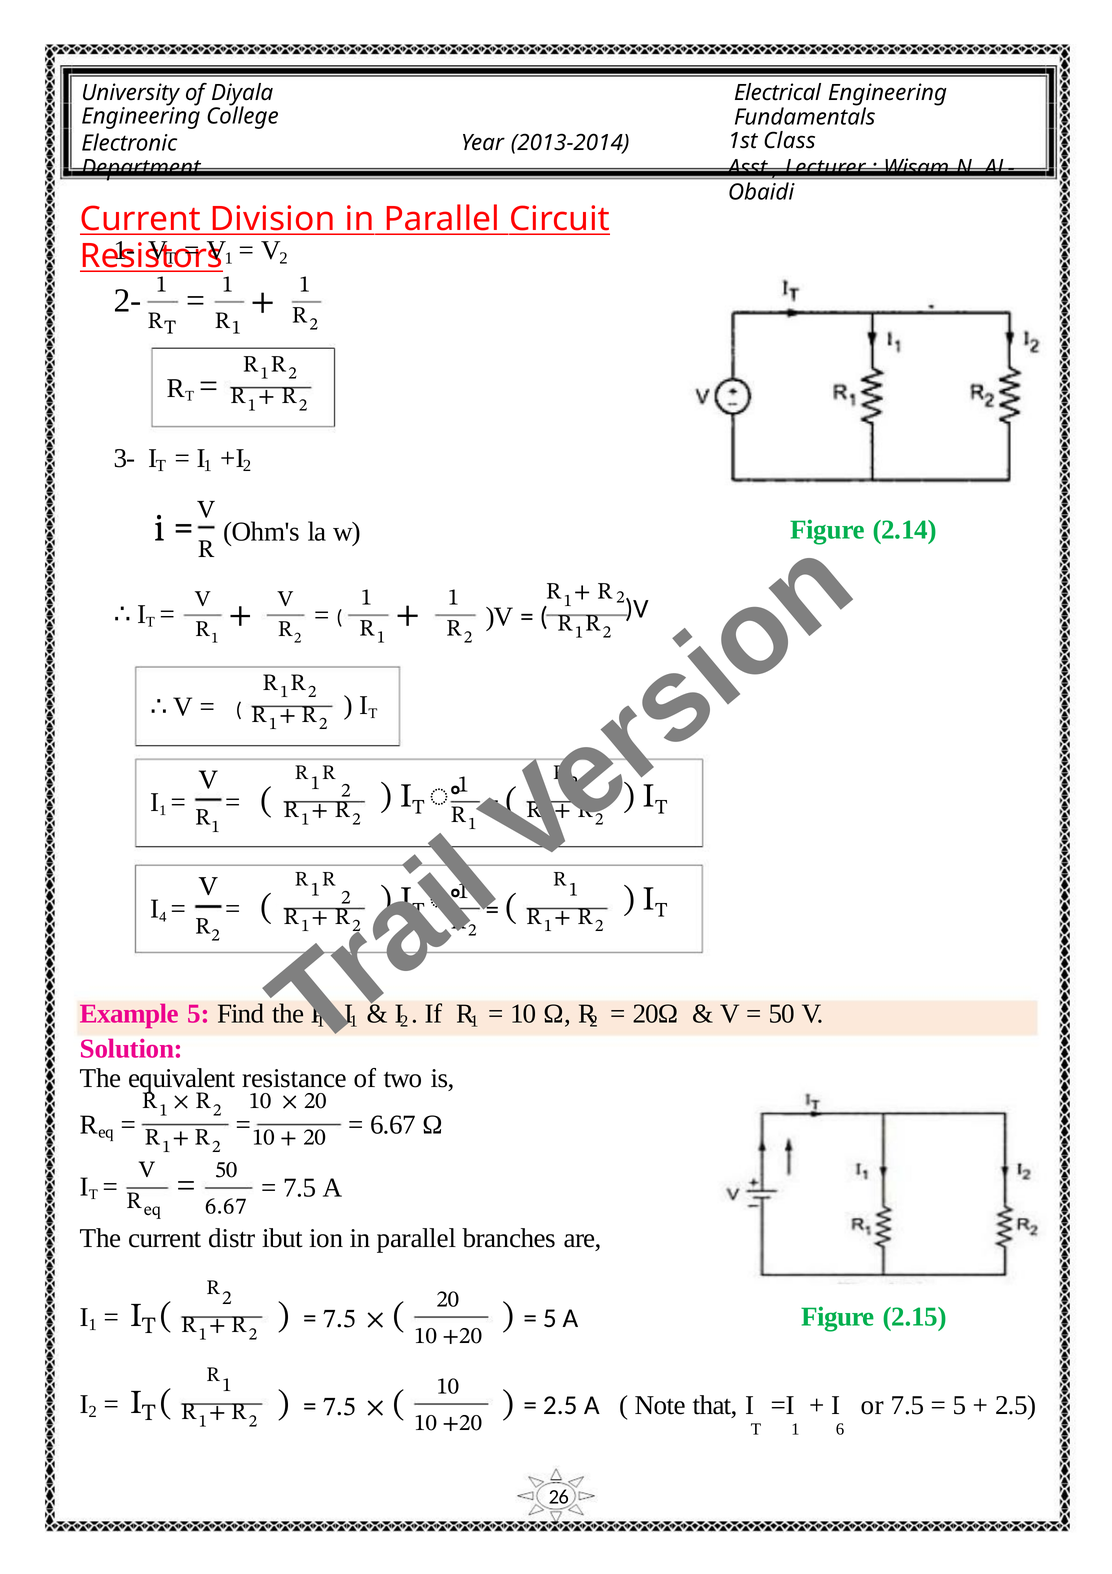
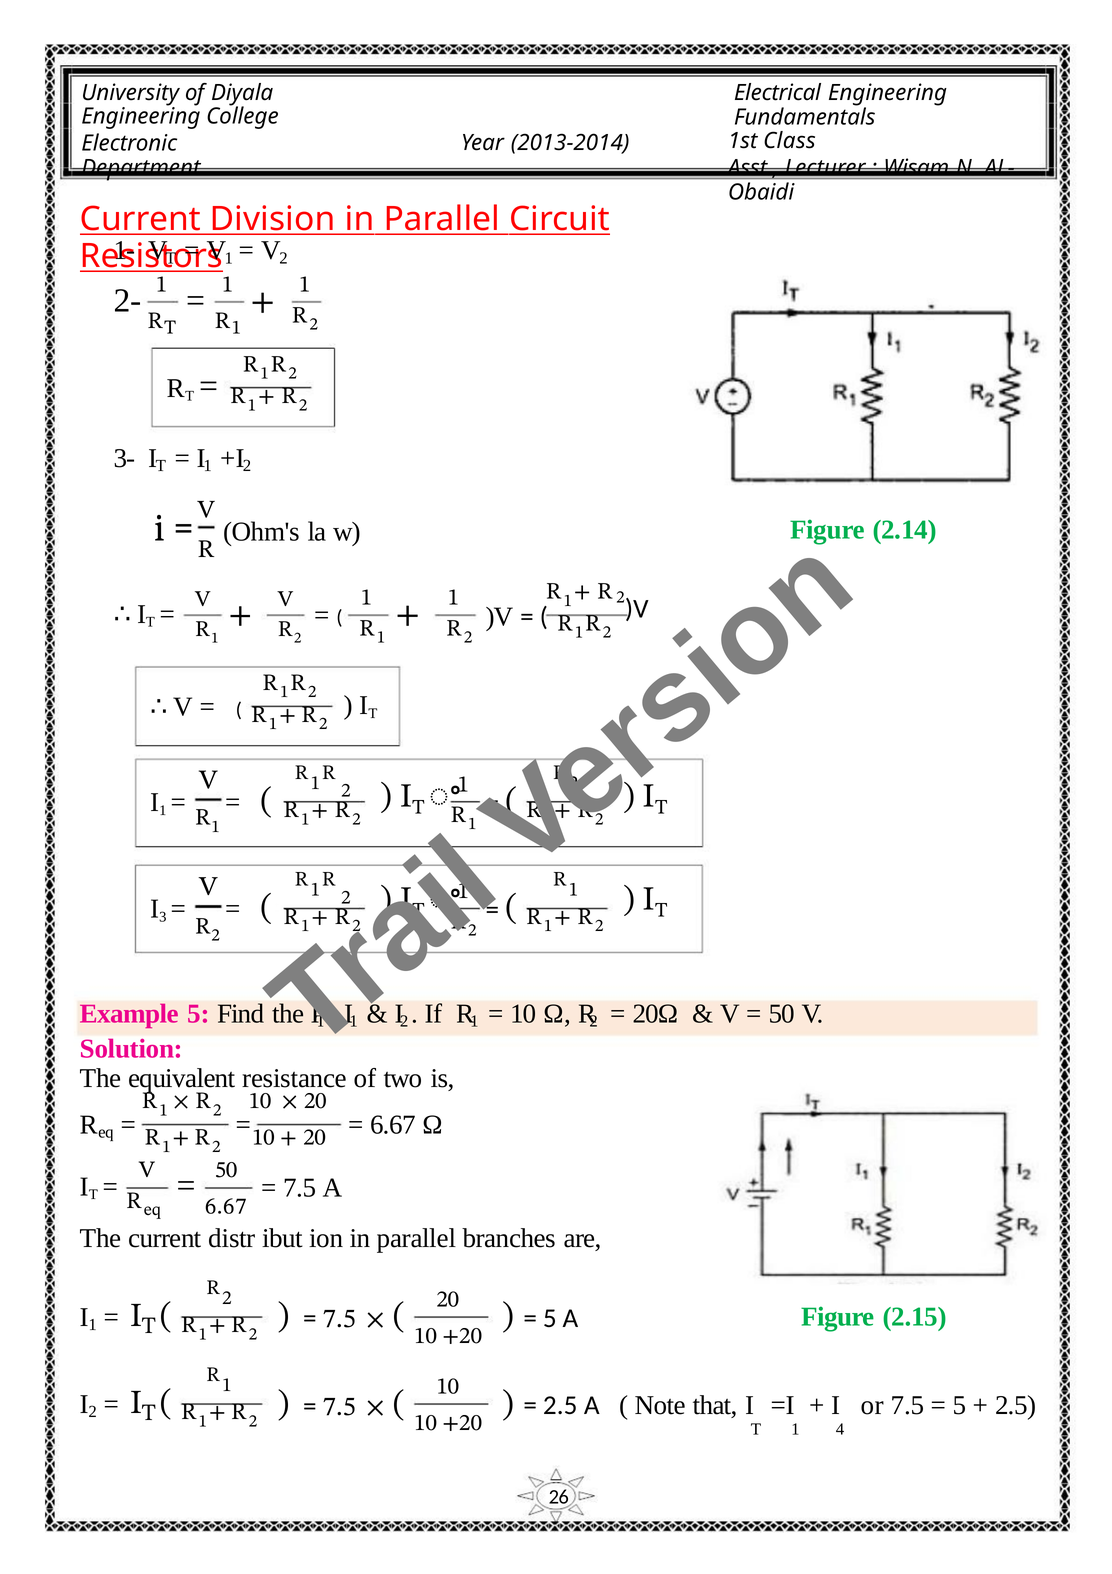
4: 4 -> 3
6: 6 -> 4
